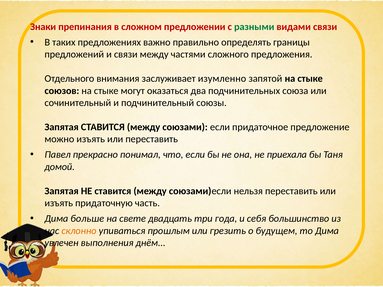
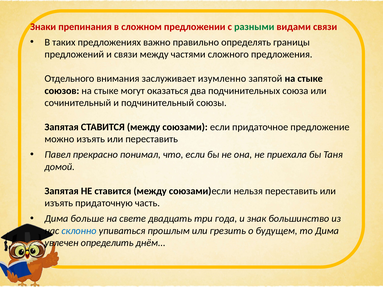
себя: себя -> знак
склонно colour: orange -> blue
выполнения: выполнения -> определить
